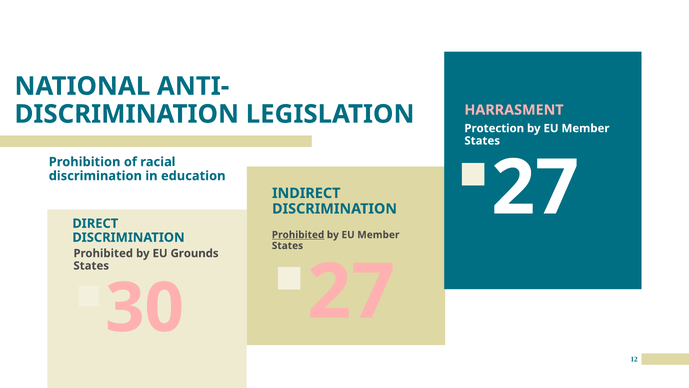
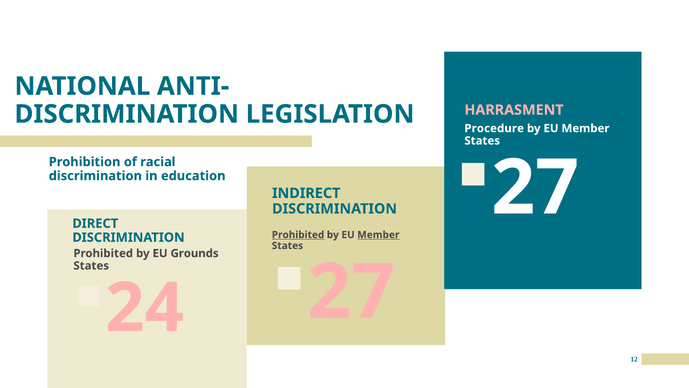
Protection: Protection -> Procedure
Member at (378, 235) underline: none -> present
30: 30 -> 24
